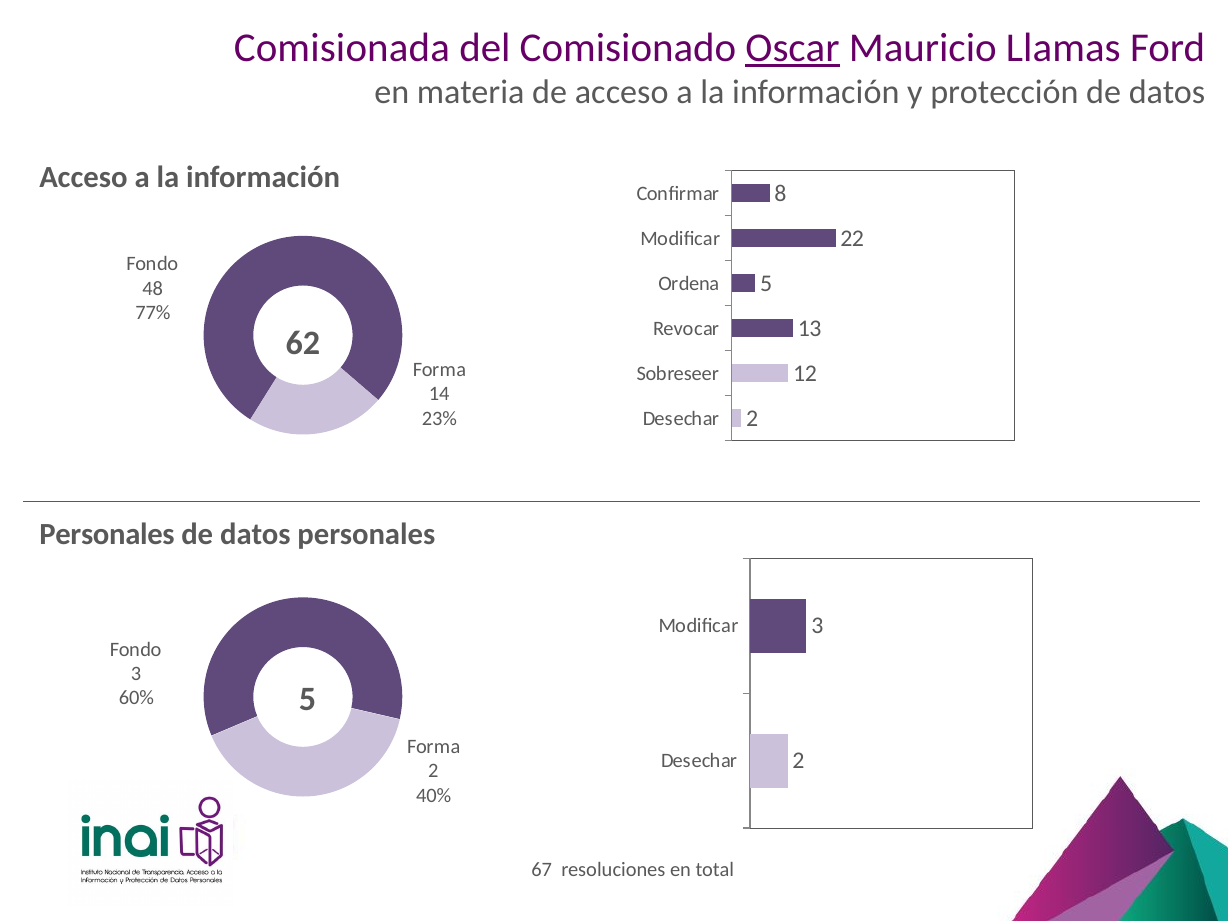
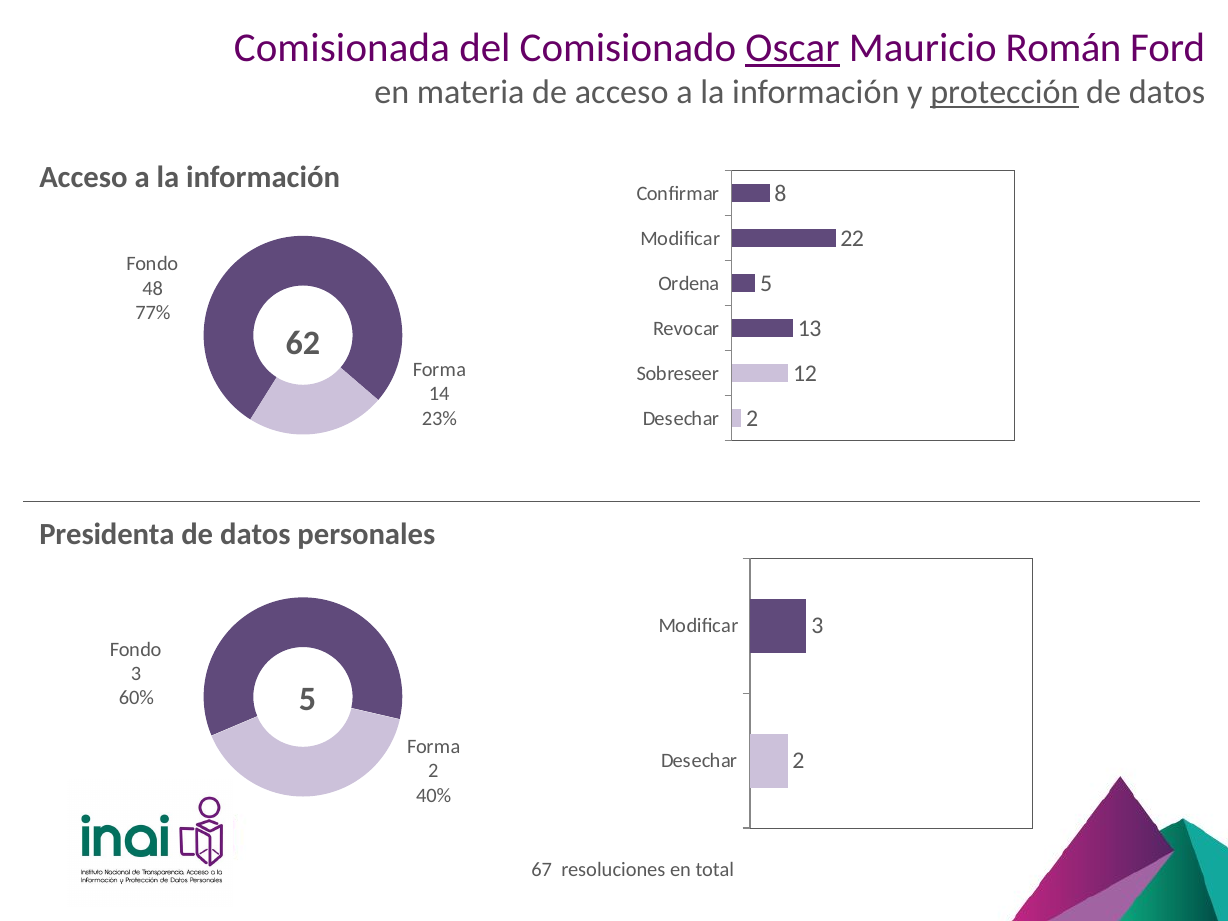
Llamas: Llamas -> Román
protección underline: none -> present
Personales at (107, 534): Personales -> Presidenta
